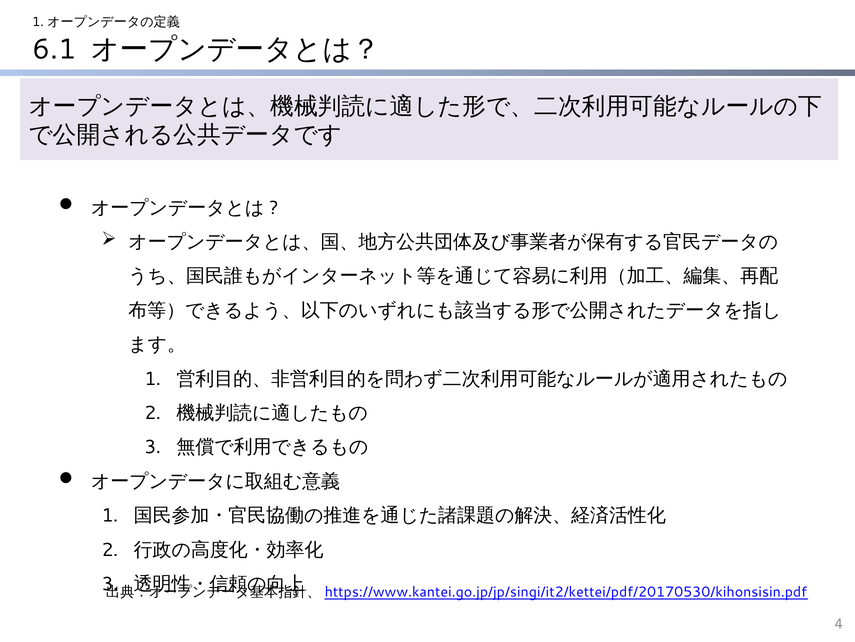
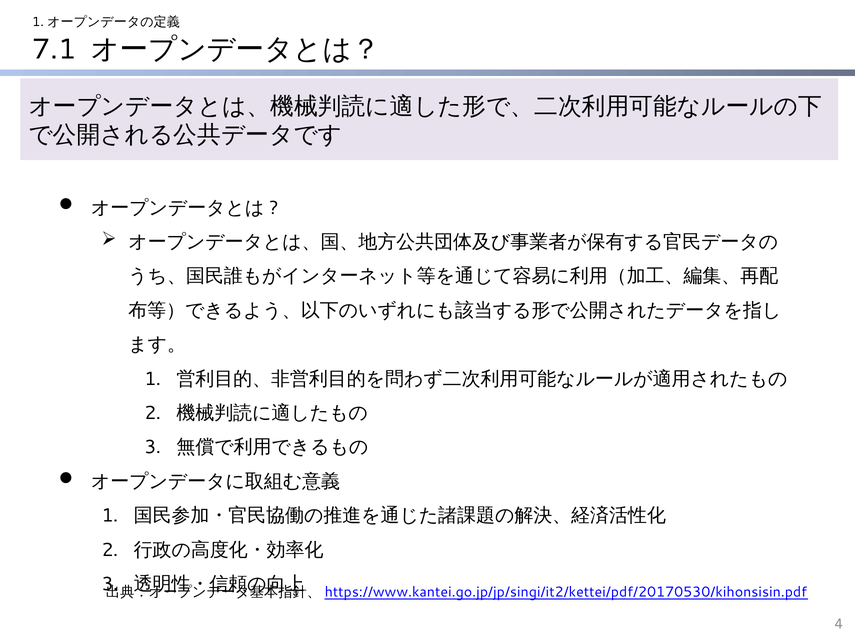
6.1: 6.1 -> 7.1
